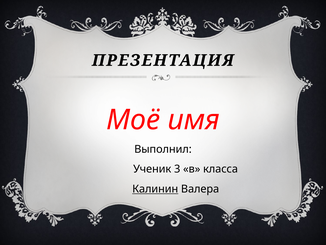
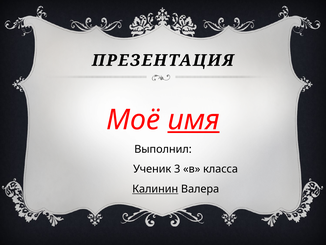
имя underline: none -> present
